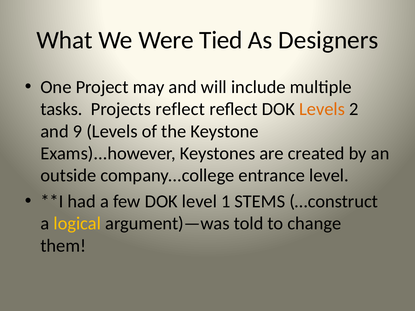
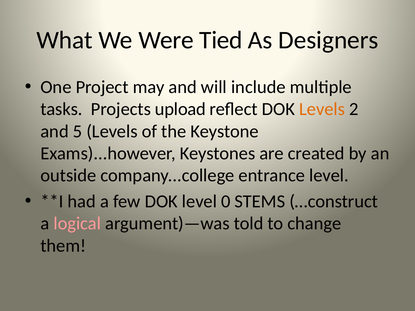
Projects reflect: reflect -> upload
9: 9 -> 5
1: 1 -> 0
logical colour: yellow -> pink
